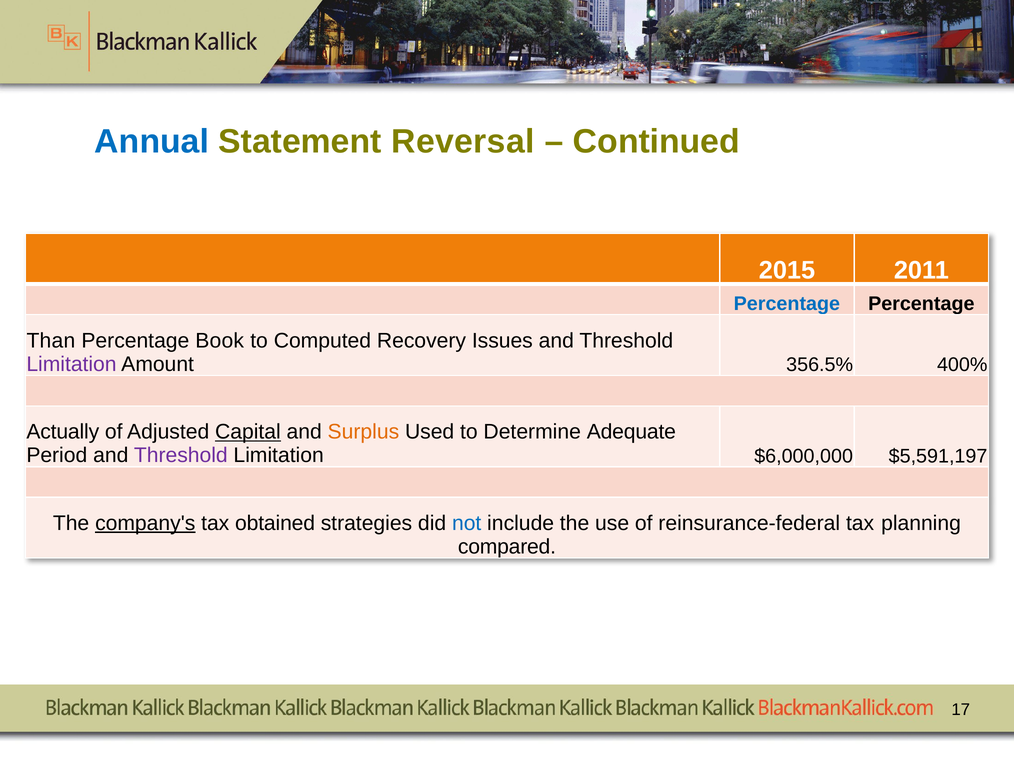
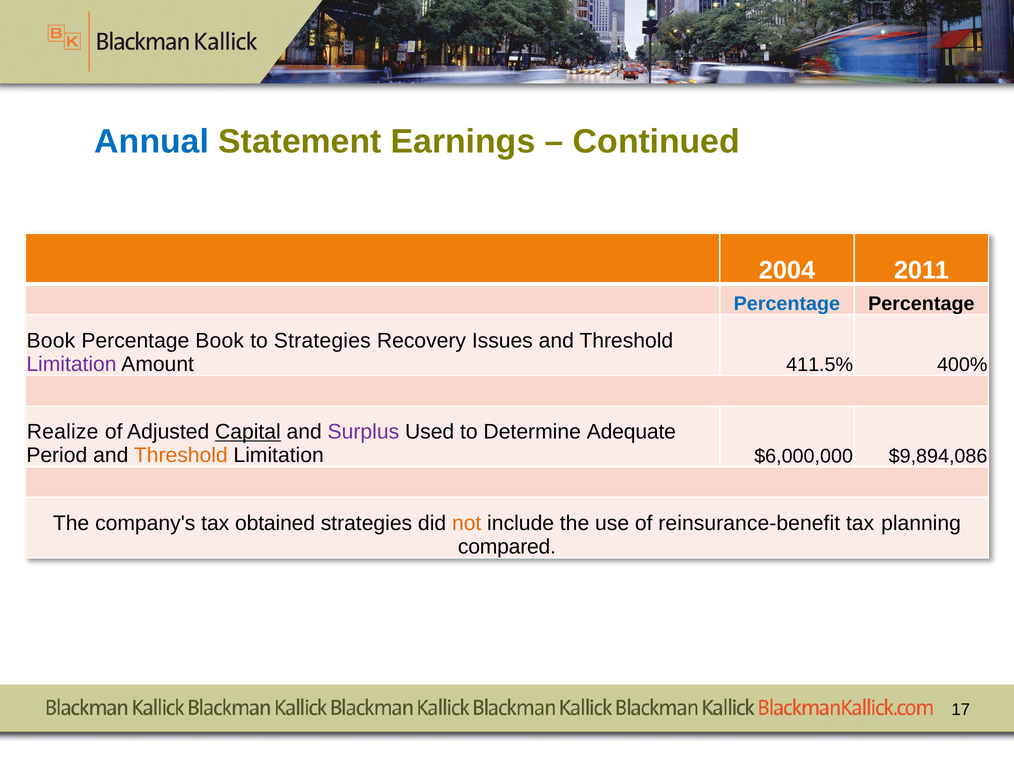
Reversal: Reversal -> Earnings
2015: 2015 -> 2004
Than at (51, 340): Than -> Book
to Computed: Computed -> Strategies
356.5%: 356.5% -> 411.5%
Actually: Actually -> Realize
Surplus colour: orange -> purple
Threshold at (181, 455) colour: purple -> orange
$5,591,197: $5,591,197 -> $9,894,086
company's underline: present -> none
not colour: blue -> orange
reinsurance-federal: reinsurance-federal -> reinsurance-benefit
